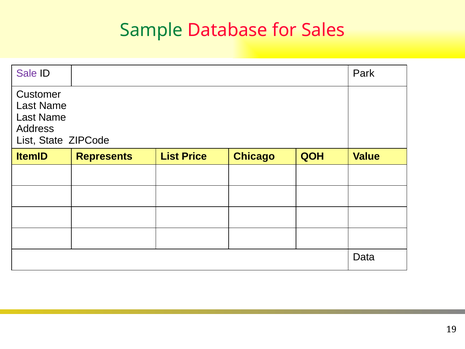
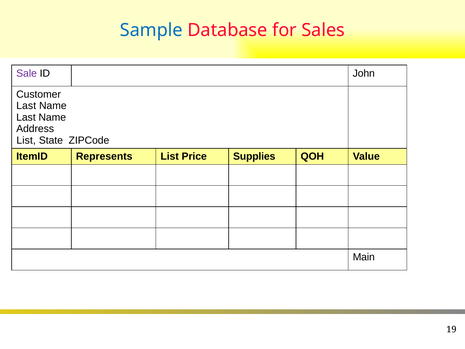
Sample colour: green -> blue
Park: Park -> John
Chicago: Chicago -> Supplies
Data: Data -> Main
